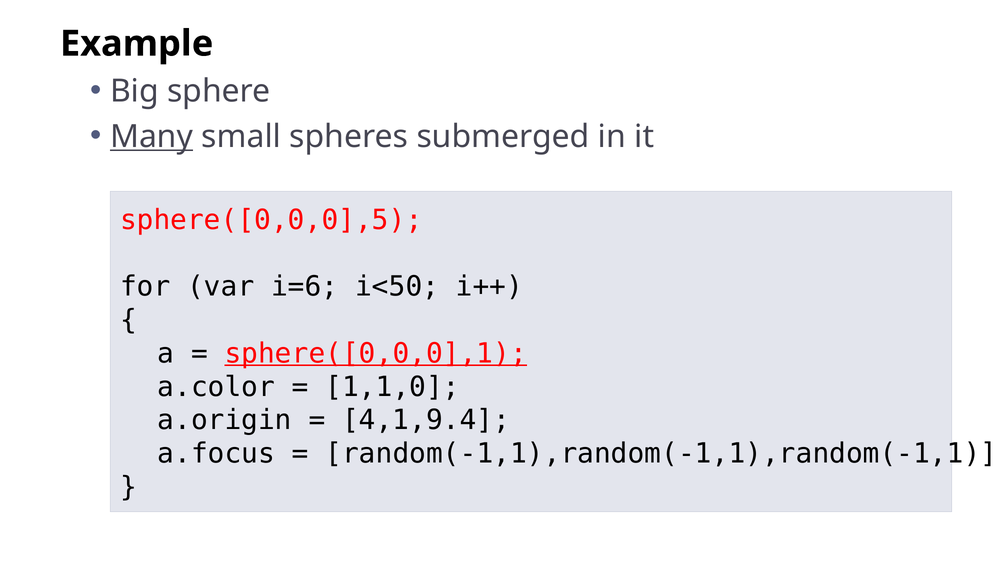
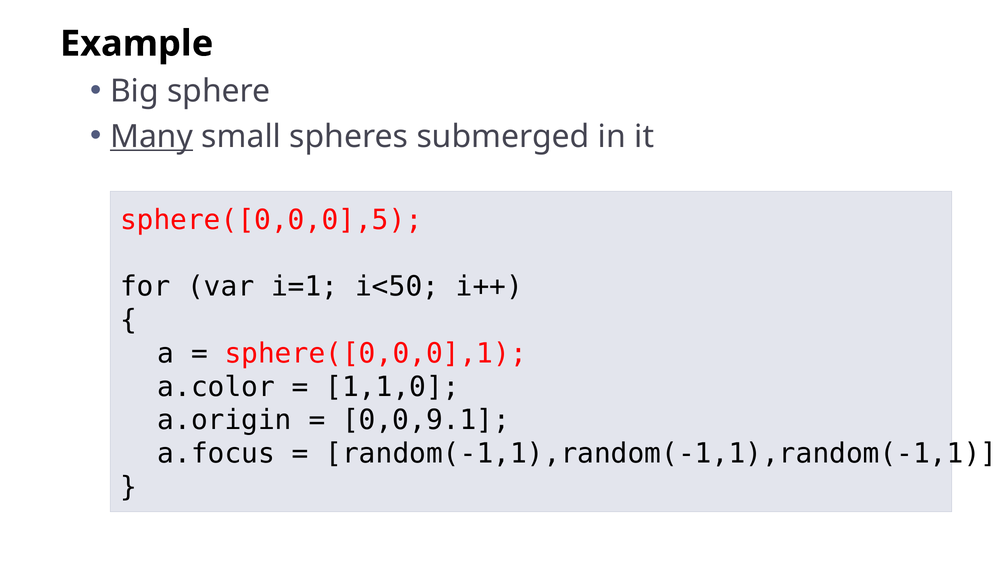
i=6: i=6 -> i=1
sphere([0,0,0],1 underline: present -> none
4,1,9.4: 4,1,9.4 -> 0,0,9.1
